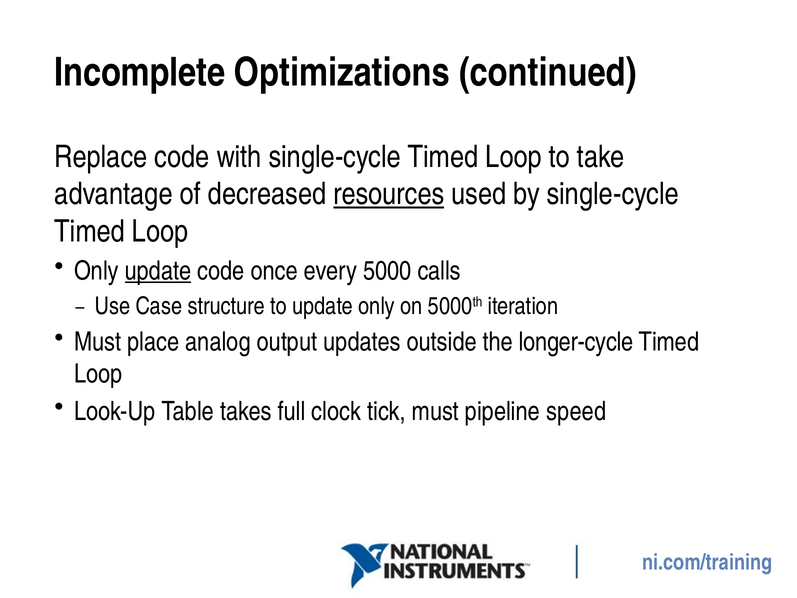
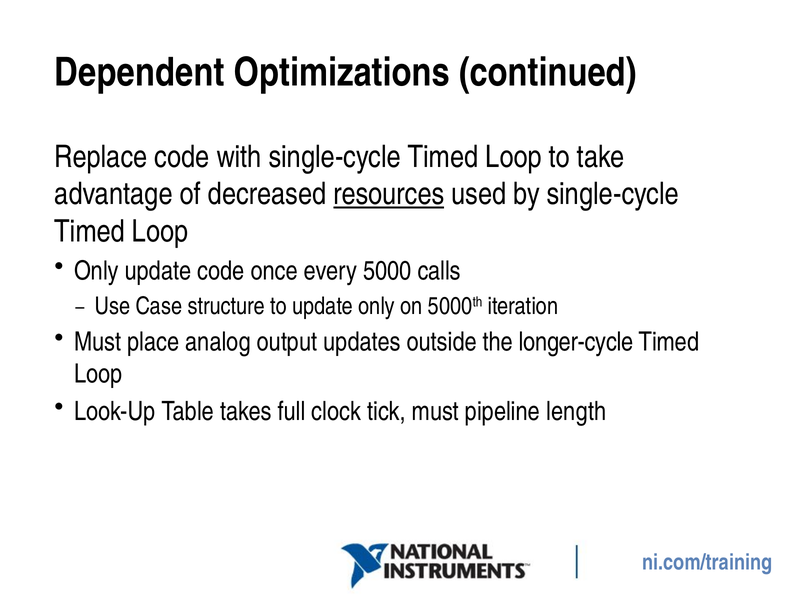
Incomplete: Incomplete -> Dependent
update at (158, 271) underline: present -> none
speed: speed -> length
